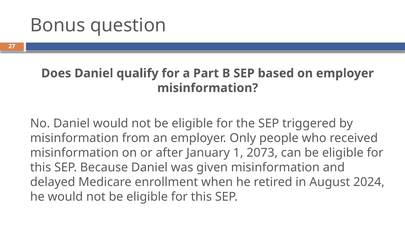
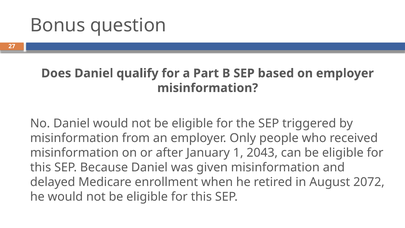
2073: 2073 -> 2043
2024: 2024 -> 2072
